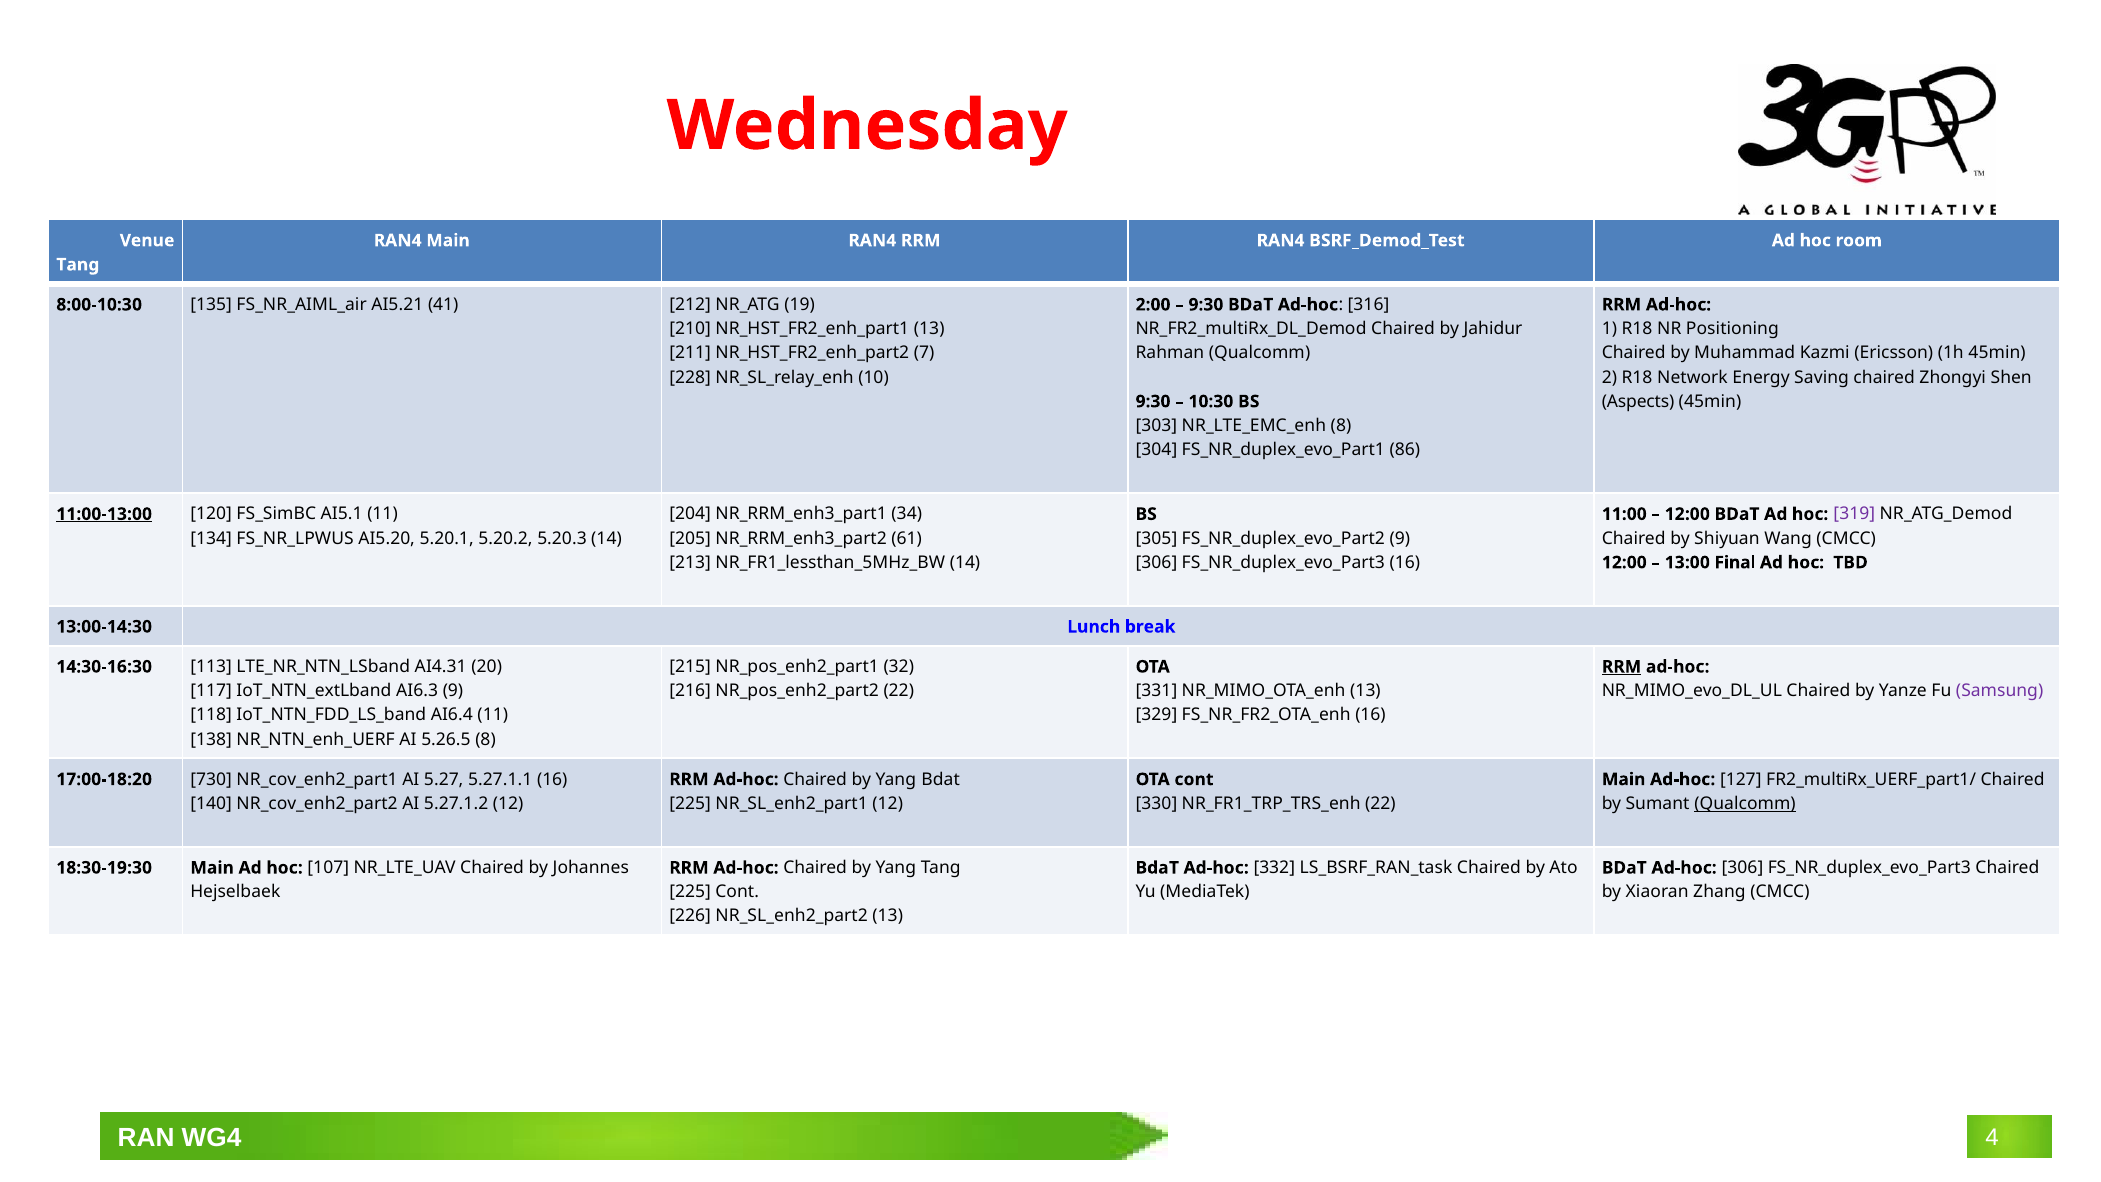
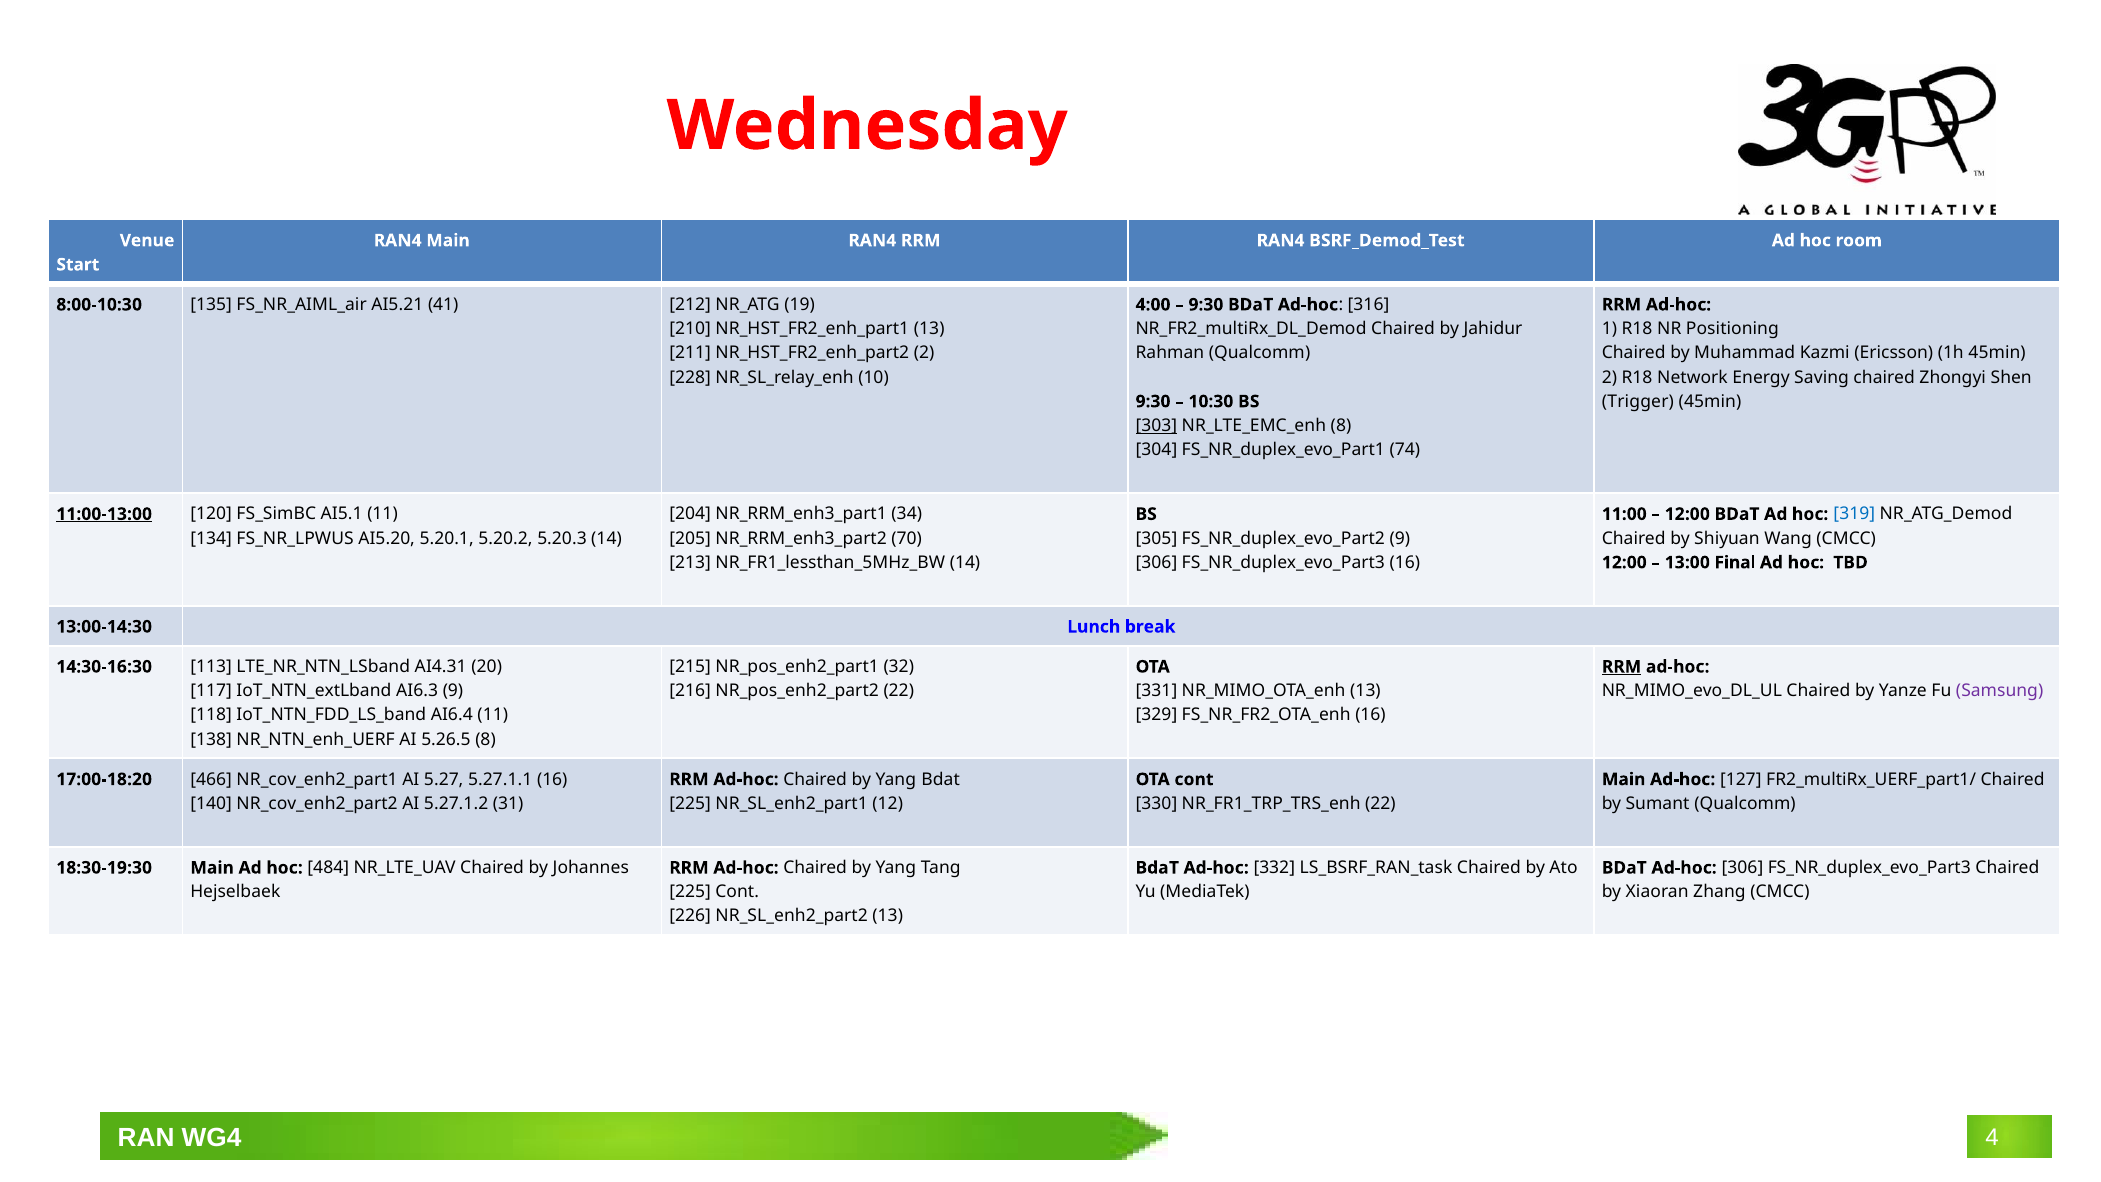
Tang at (78, 265): Tang -> Start
2:00: 2:00 -> 4:00
7 at (924, 353): 7 -> 2
Aspects: Aspects -> Trigger
303 underline: none -> present
86: 86 -> 74
319 colour: purple -> blue
61: 61 -> 70
730: 730 -> 466
5.27.1.2 12: 12 -> 31
Qualcomm at (1745, 803) underline: present -> none
107: 107 -> 484
